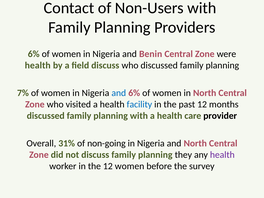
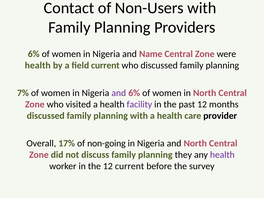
Benin: Benin -> Name
field discuss: discuss -> current
and at (119, 93) colour: blue -> purple
facility colour: blue -> purple
31%: 31% -> 17%
12 women: women -> current
